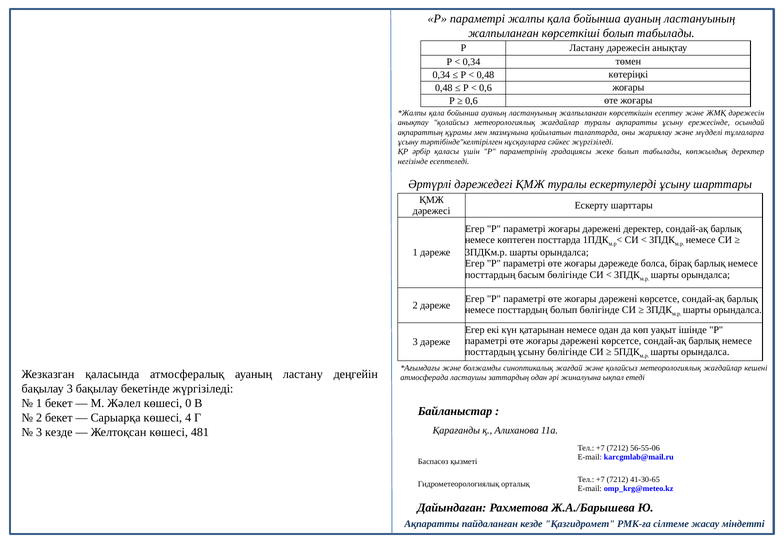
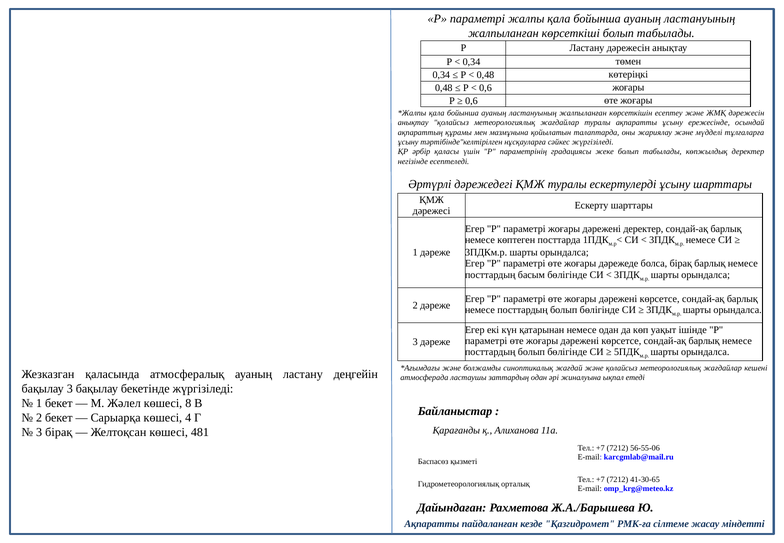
ұсыну at (531, 352): ұсыну -> болып
0: 0 -> 8
3 кезде: кезде -> бірақ
